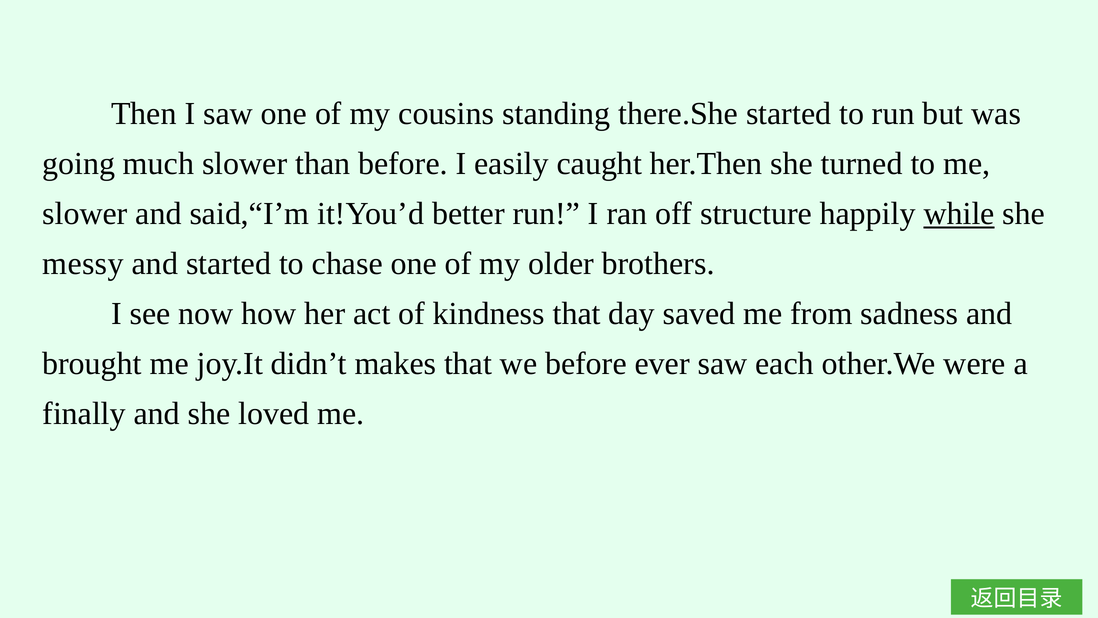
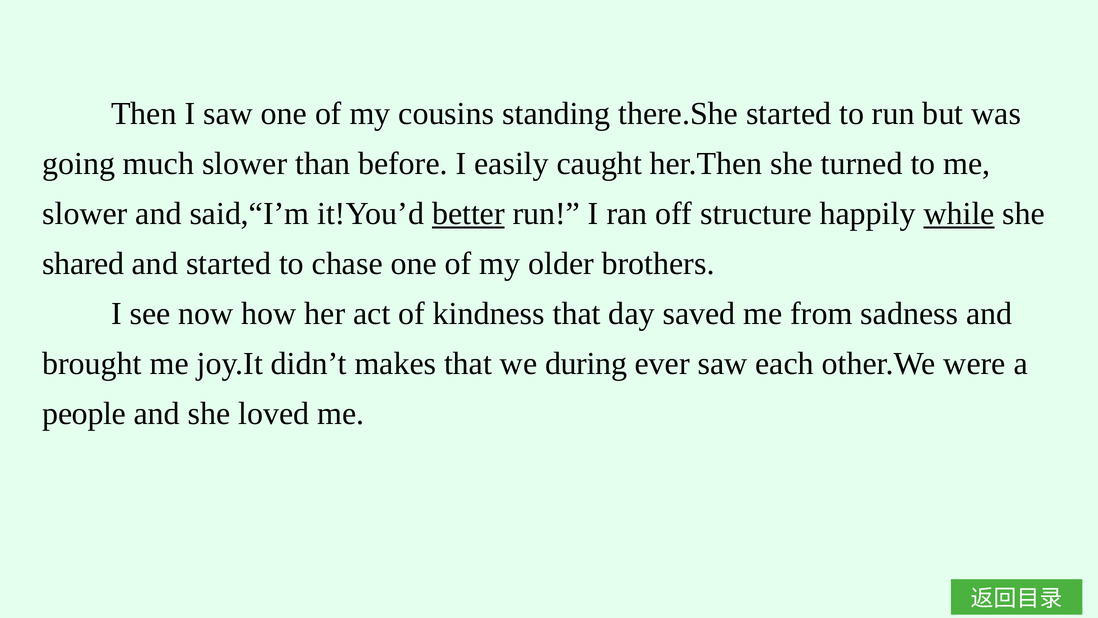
better underline: none -> present
messy: messy -> shared
we before: before -> during
finally: finally -> people
